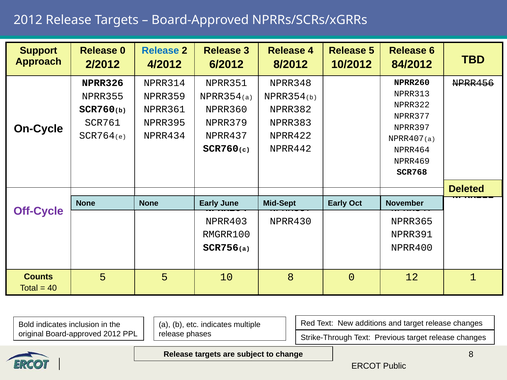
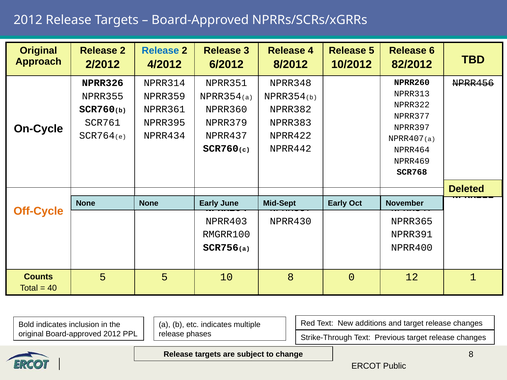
Support at (39, 51): Support -> Original
0 at (123, 51): 0 -> 2
84/2012: 84/2012 -> 82/2012
Off-Cycle colour: purple -> orange
